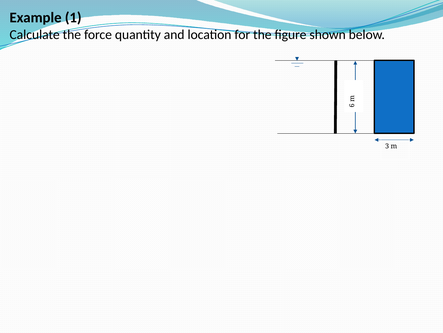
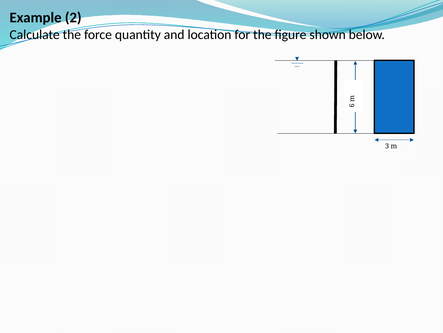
1: 1 -> 2
